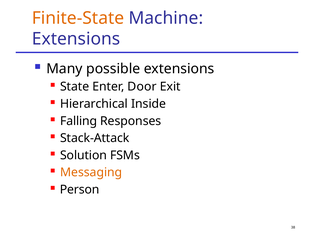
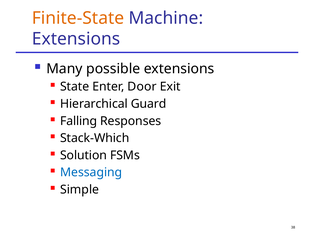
Inside: Inside -> Guard
Stack-Attack: Stack-Attack -> Stack-Which
Messaging colour: orange -> blue
Person: Person -> Simple
